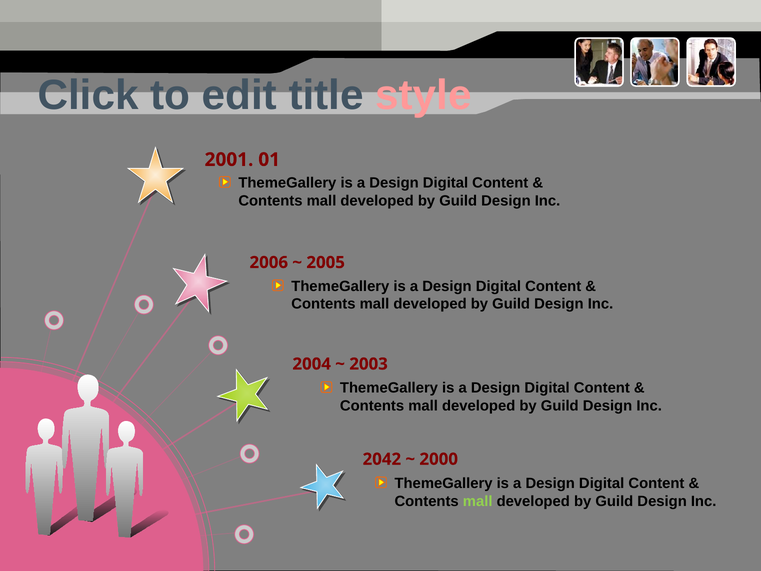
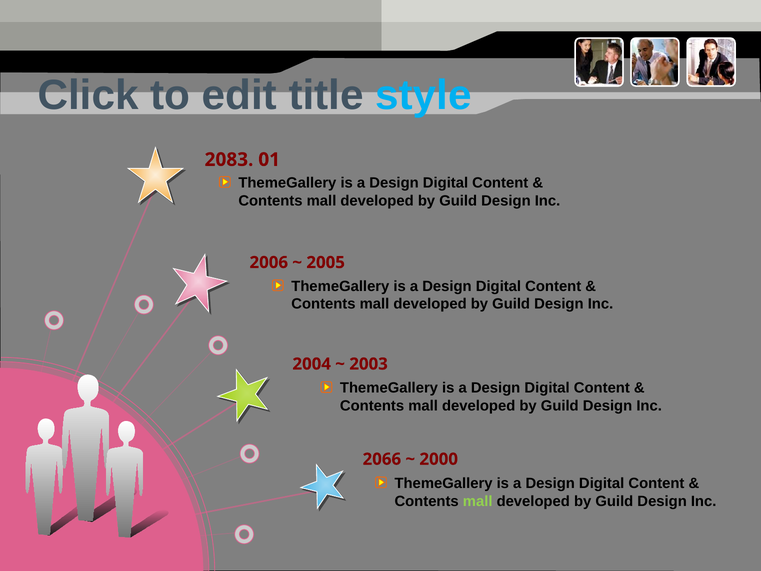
style colour: pink -> light blue
2001: 2001 -> 2083
2042: 2042 -> 2066
